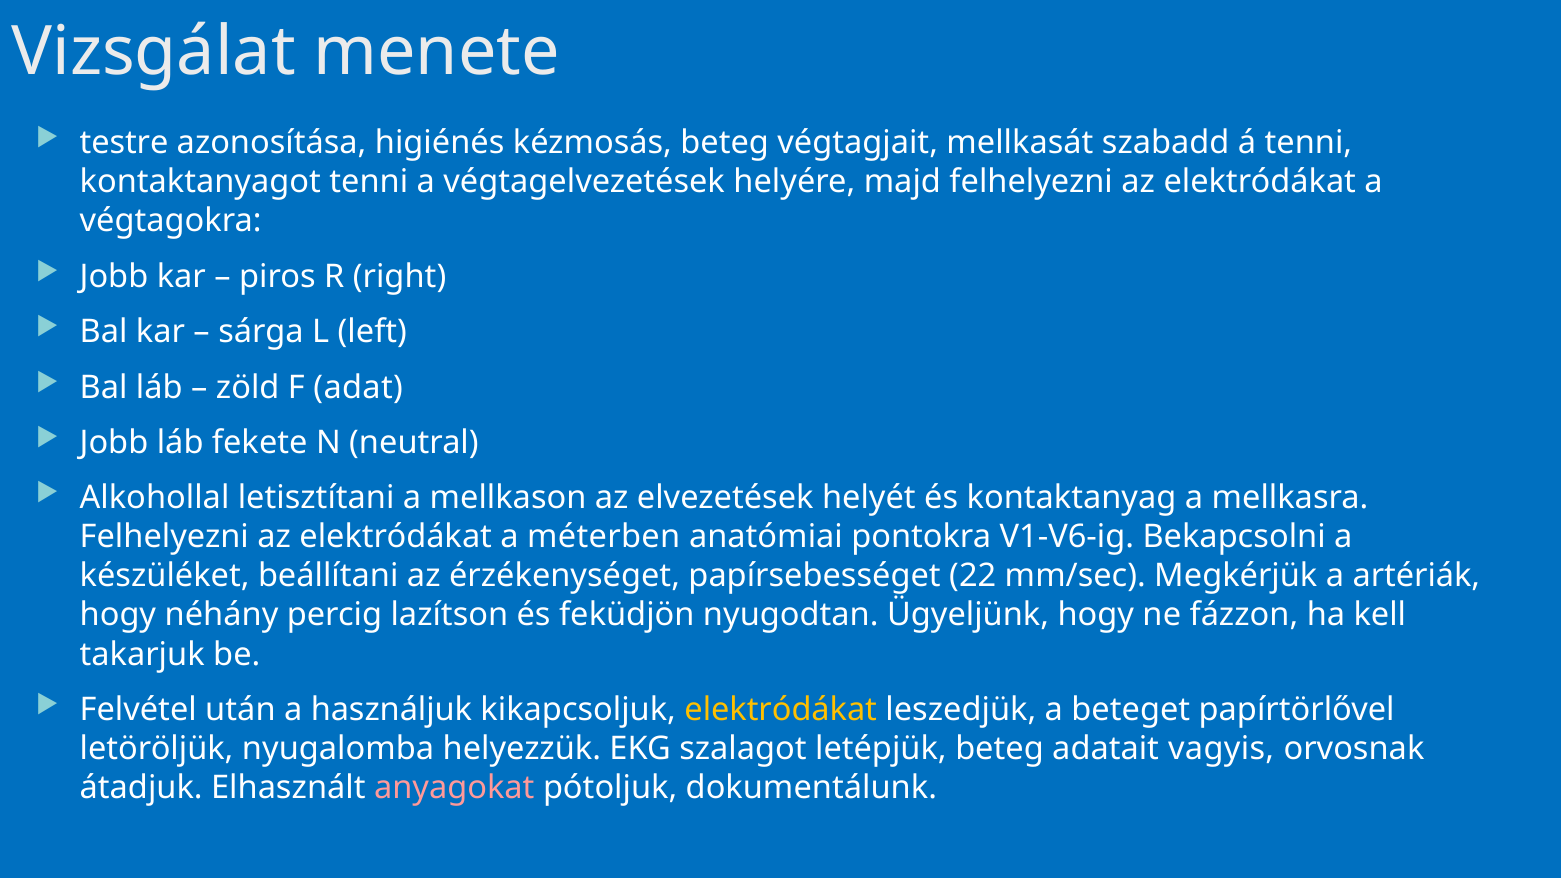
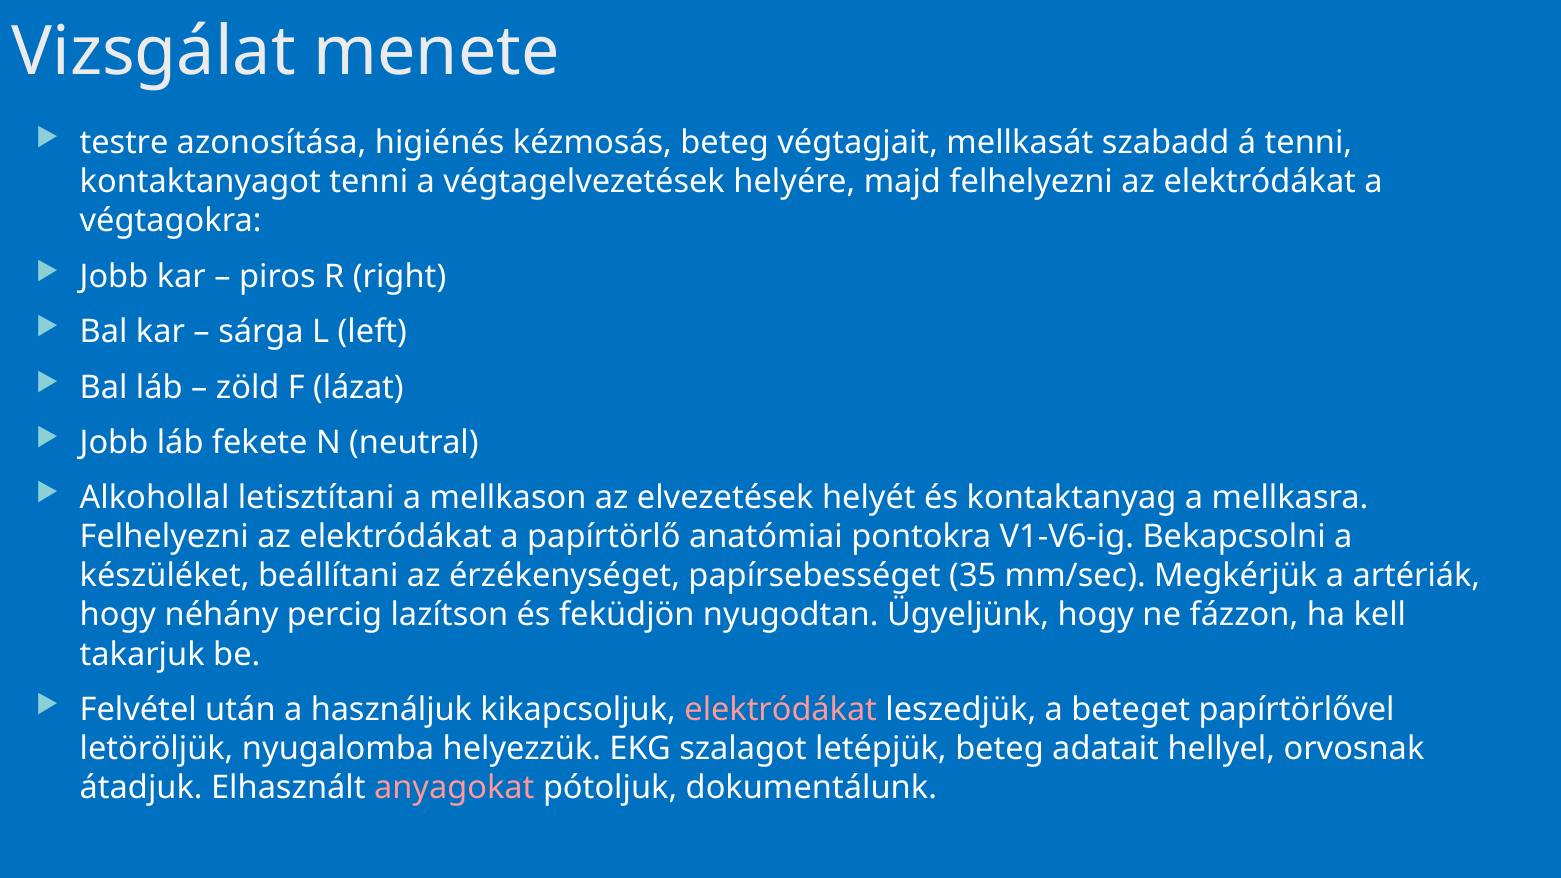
adat: adat -> lázat
méterben: méterben -> papírtörlő
22: 22 -> 35
elektródákat at (781, 710) colour: yellow -> pink
vagyis: vagyis -> hellyel
